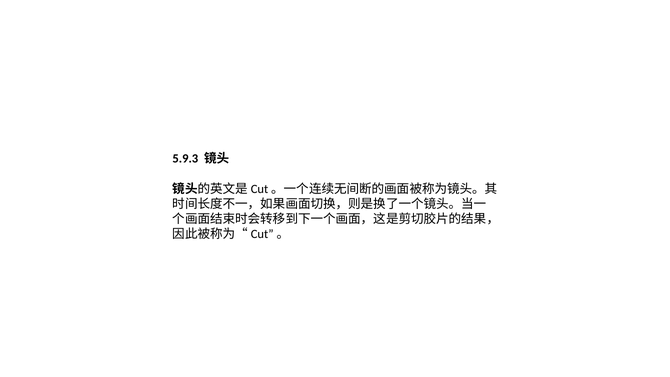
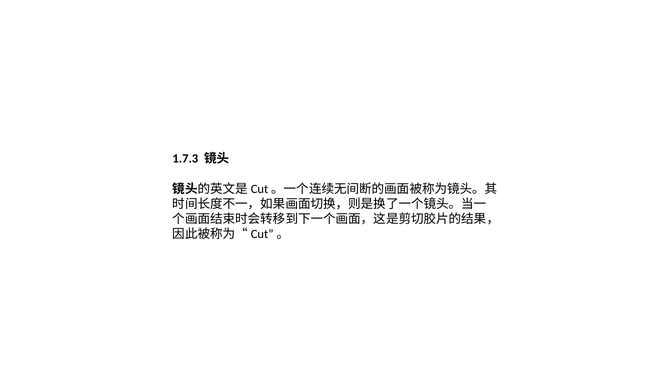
5.9.3: 5.9.3 -> 1.7.3
